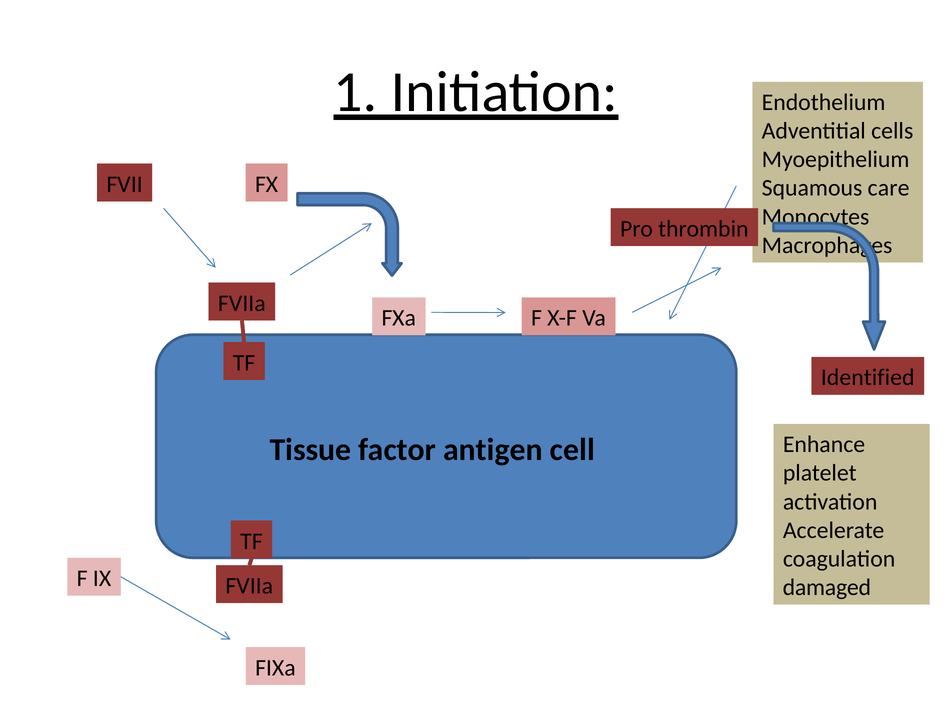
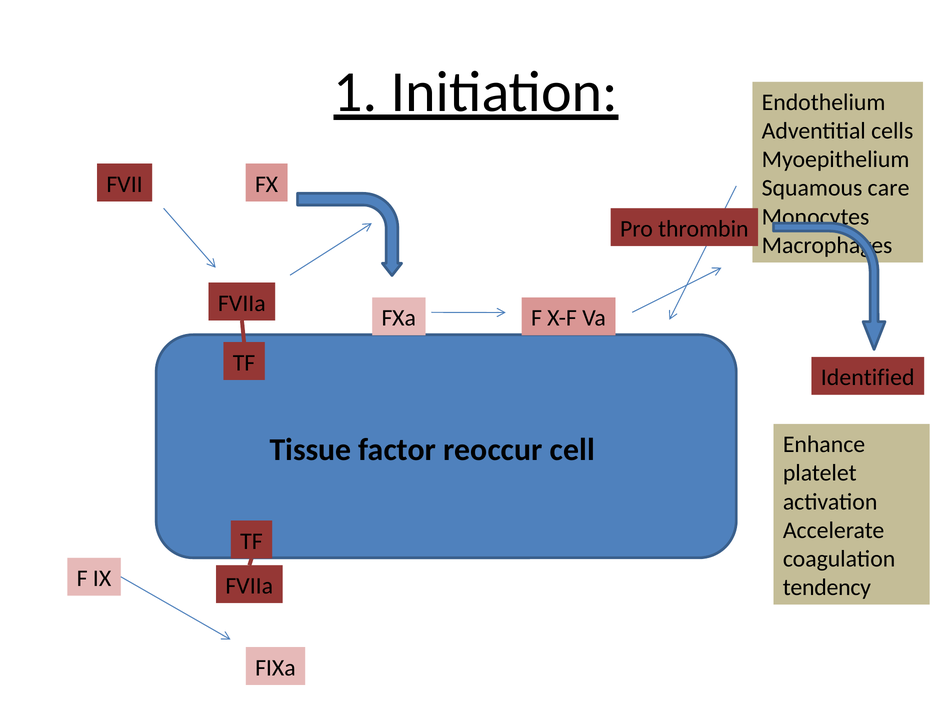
antigen: antigen -> reoccur
damaged: damaged -> tendency
